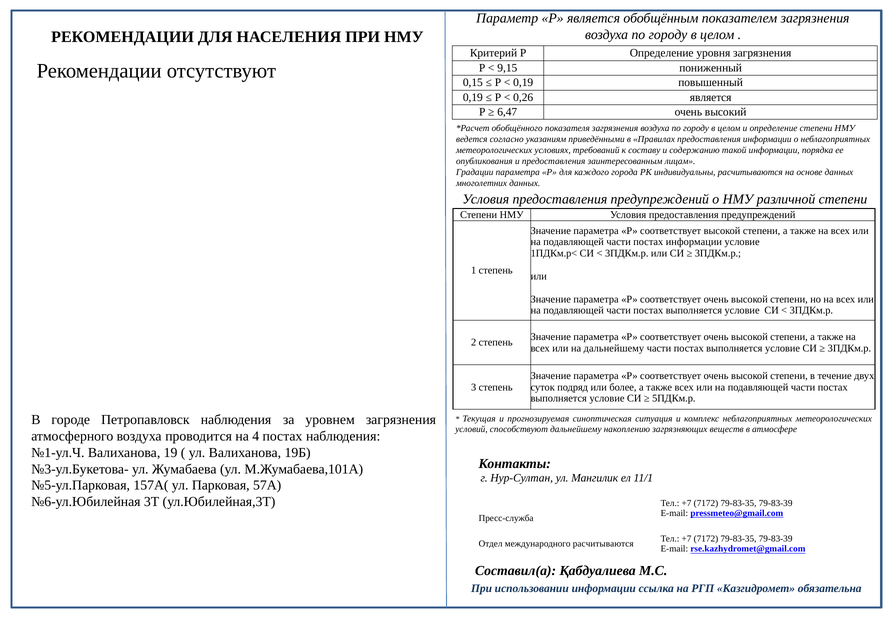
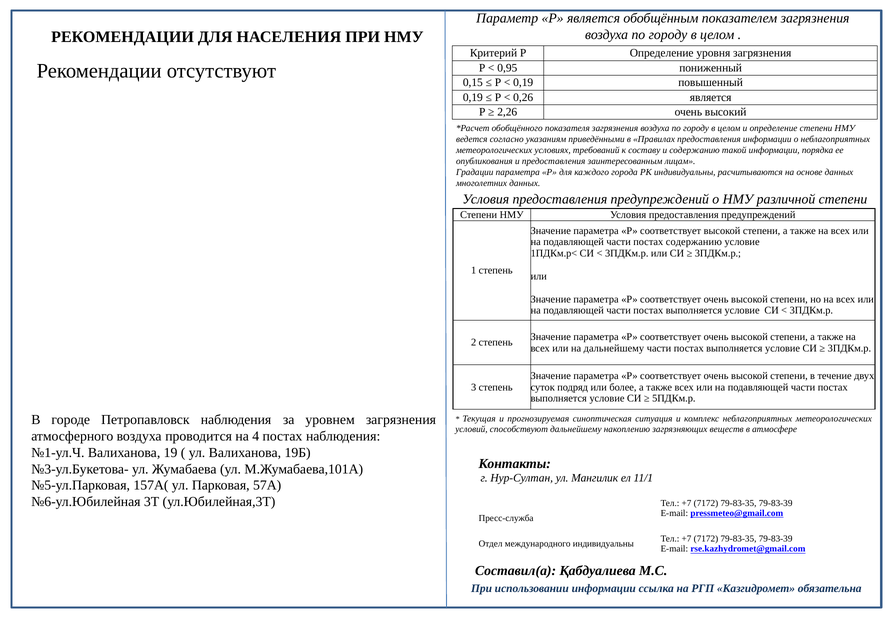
9,15: 9,15 -> 0,95
6,47: 6,47 -> 2,26
постах информации: информации -> содержанию
международного расчитываются: расчитываются -> индивидуальны
